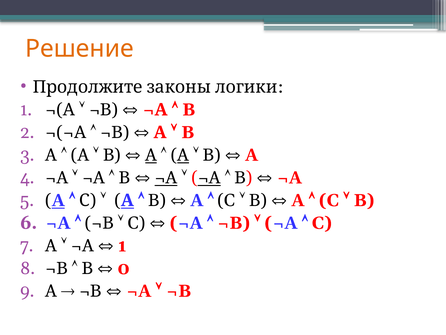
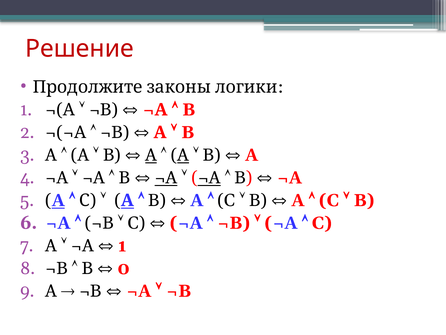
Решение colour: orange -> red
